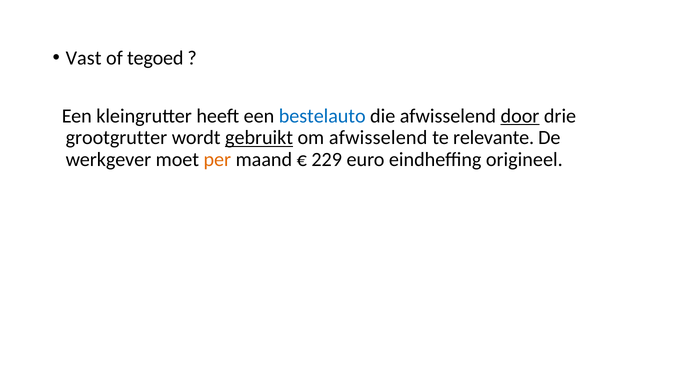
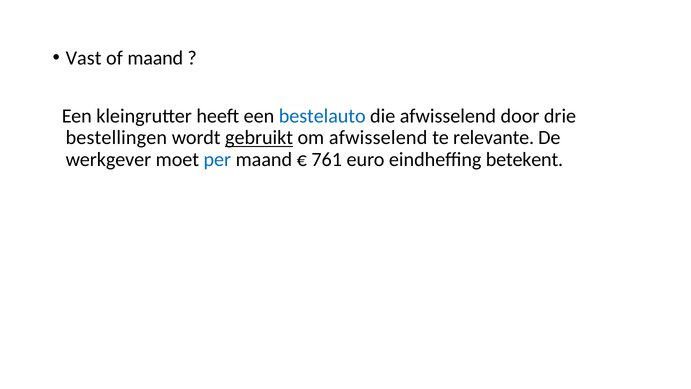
of tegoed: tegoed -> maand
door underline: present -> none
grootgrutter: grootgrutter -> bestellingen
per colour: orange -> blue
229: 229 -> 761
origineel: origineel -> betekent
